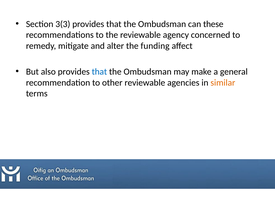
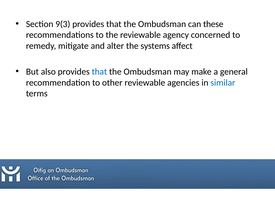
3(3: 3(3 -> 9(3
funding: funding -> systems
similar colour: orange -> blue
